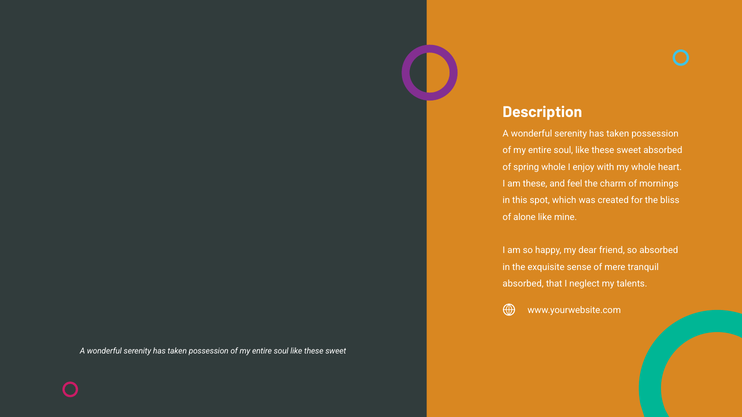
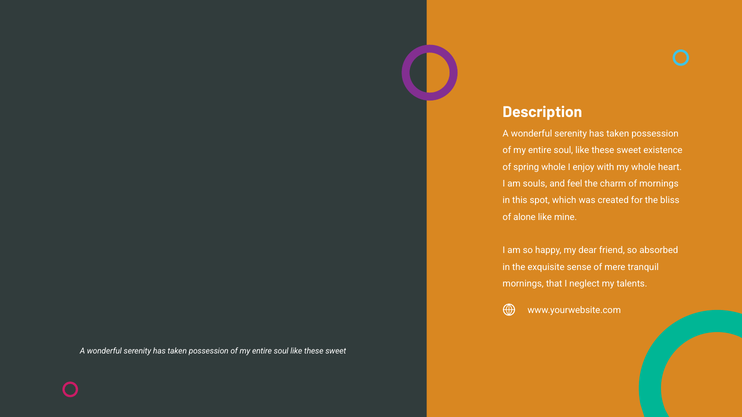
sweet absorbed: absorbed -> existence
am these: these -> souls
absorbed at (523, 284): absorbed -> mornings
